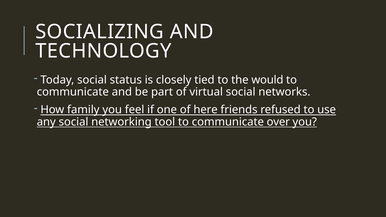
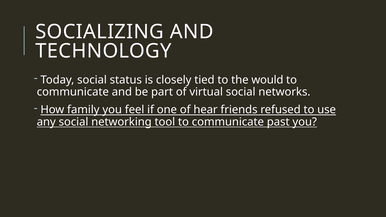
here: here -> hear
over: over -> past
